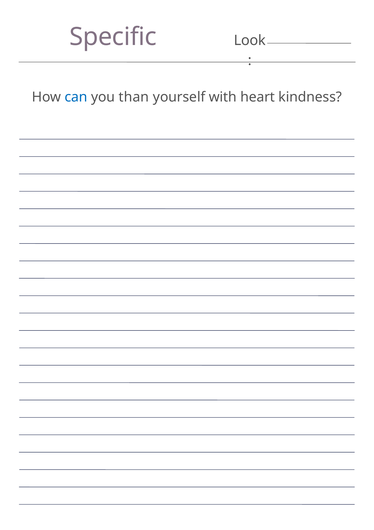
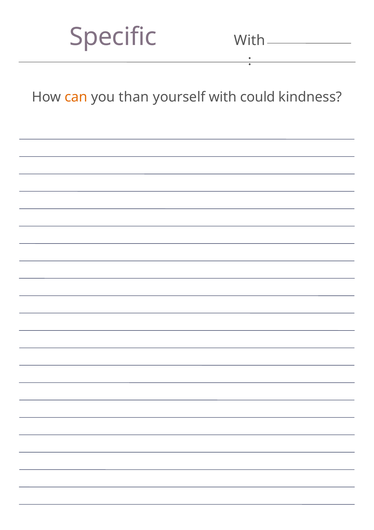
Look at (250, 40): Look -> With
can colour: blue -> orange
heart: heart -> could
